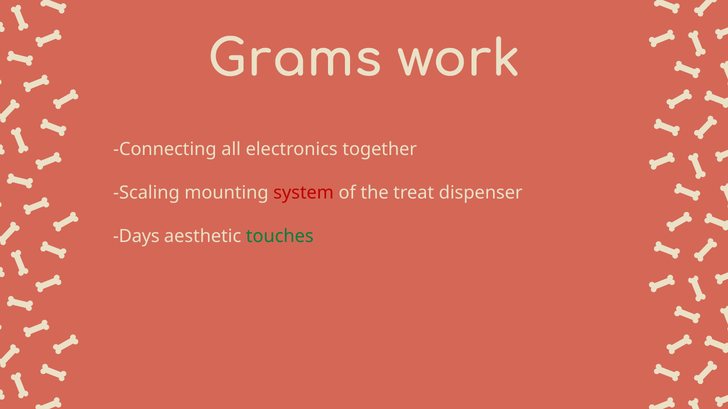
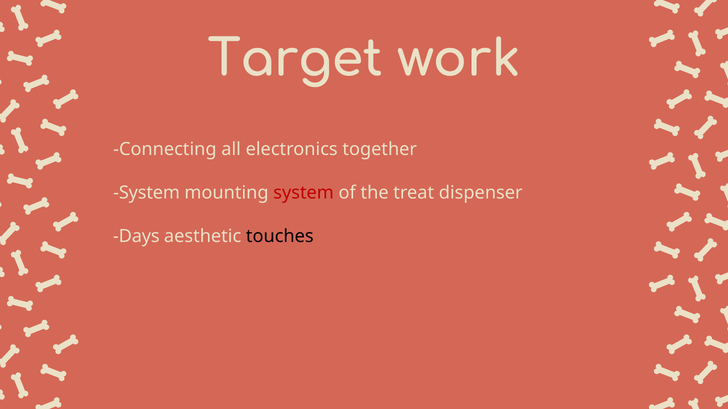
Grams: Grams -> Target
Scaling at (146, 193): Scaling -> System
touches colour: green -> black
